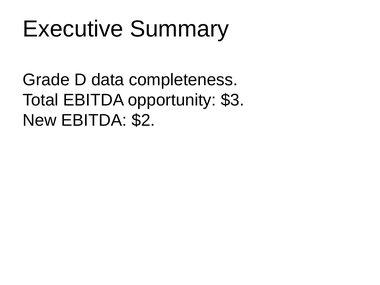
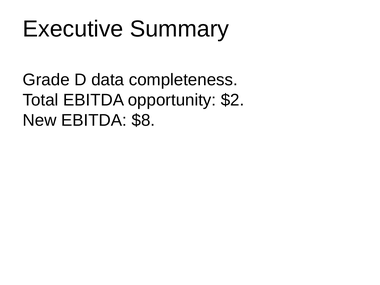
$3: $3 -> $2
$2: $2 -> $8
